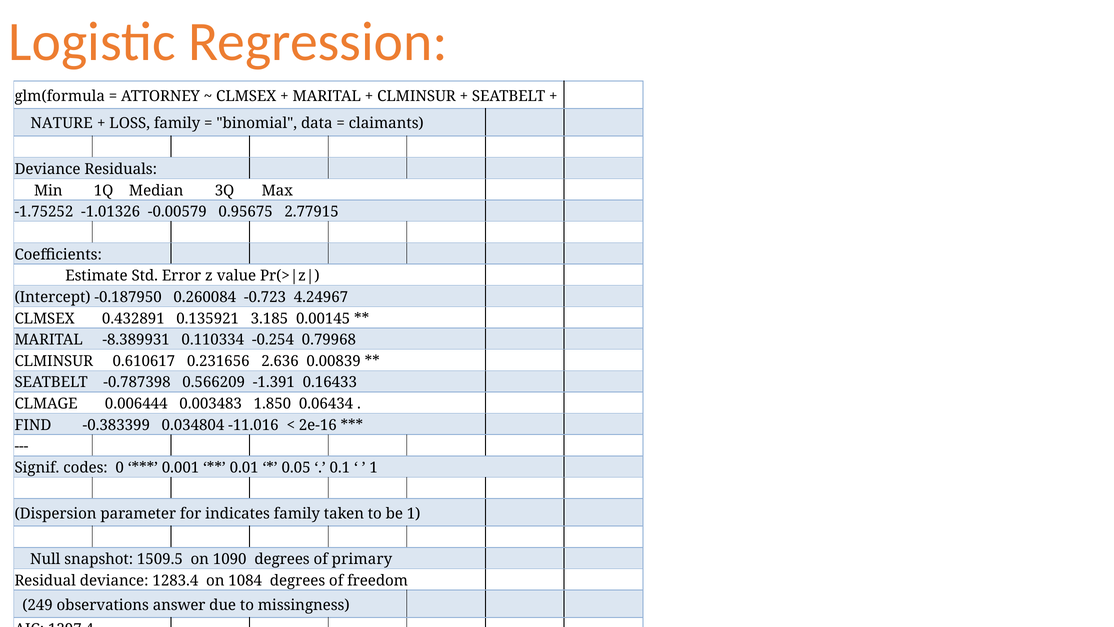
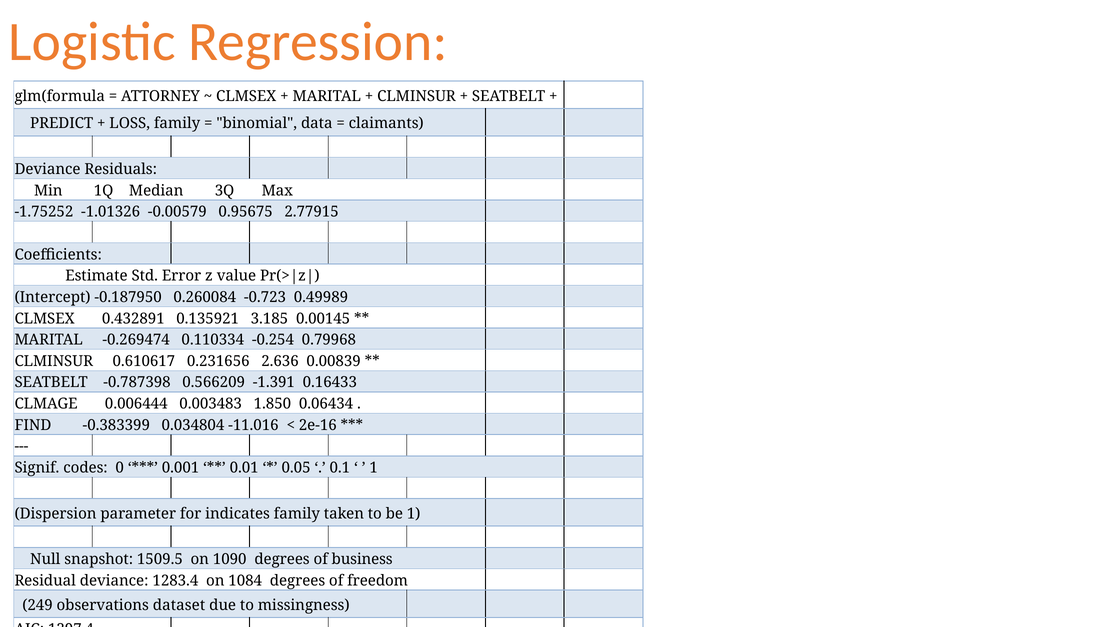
NATURE: NATURE -> PREDICT
4.24967: 4.24967 -> 0.49989
-8.389931: -8.389931 -> -0.269474
primary: primary -> business
answer: answer -> dataset
